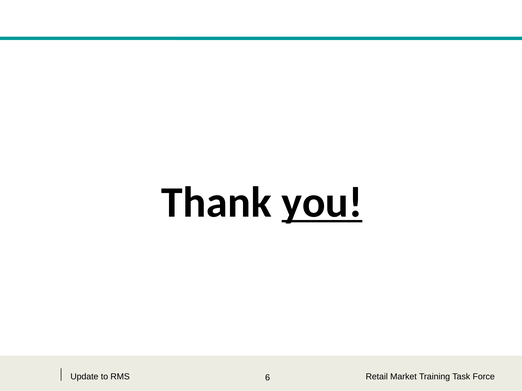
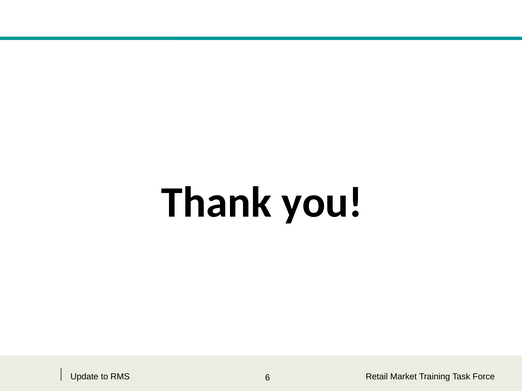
you underline: present -> none
